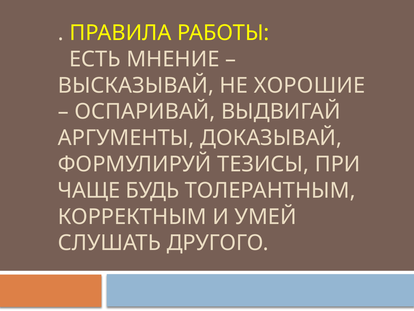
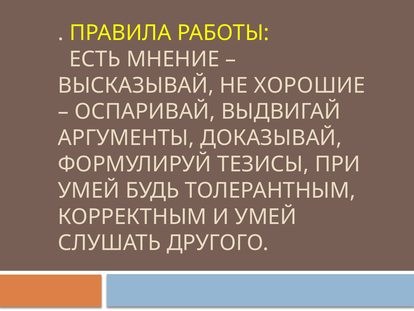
ЧАЩЕ at (89, 190): ЧАЩЕ -> УМЕЙ
